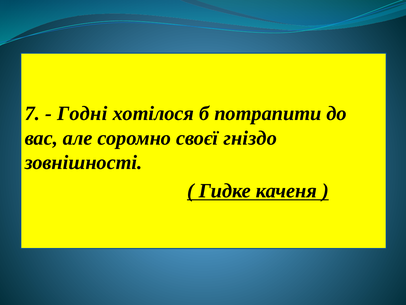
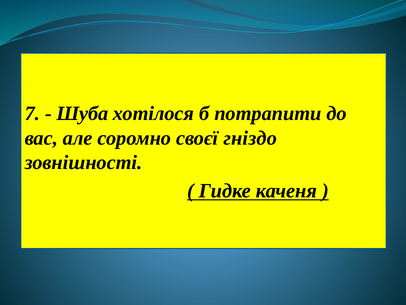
Годні: Годні -> Шуба
